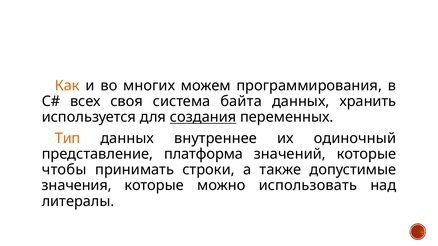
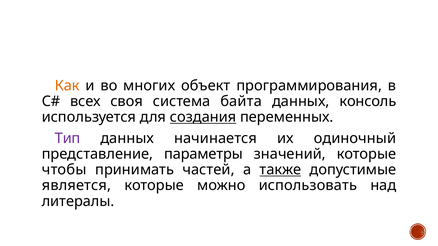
можем: можем -> объект
хранить: хранить -> консоль
Тип colour: orange -> purple
внутреннее: внутреннее -> начинается
платформа: платформа -> параметры
строки: строки -> частей
также underline: none -> present
значения: значения -> является
